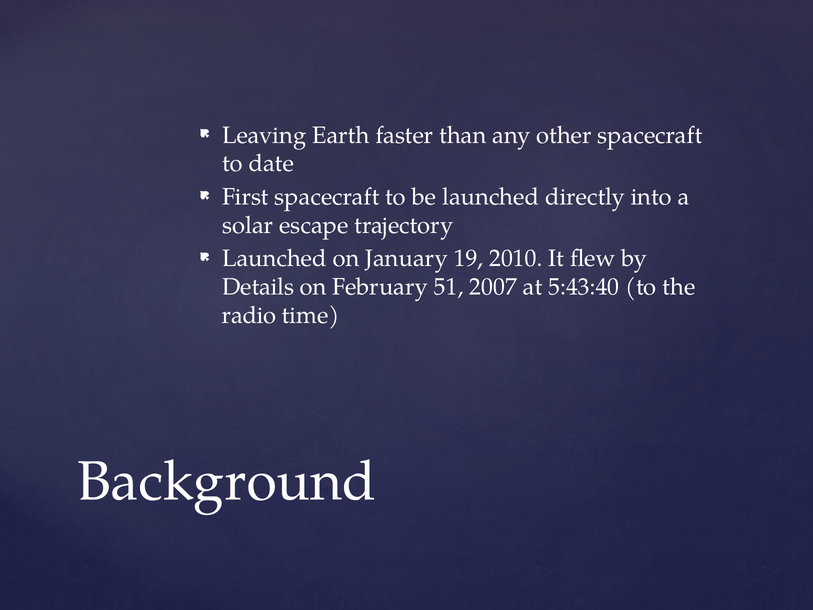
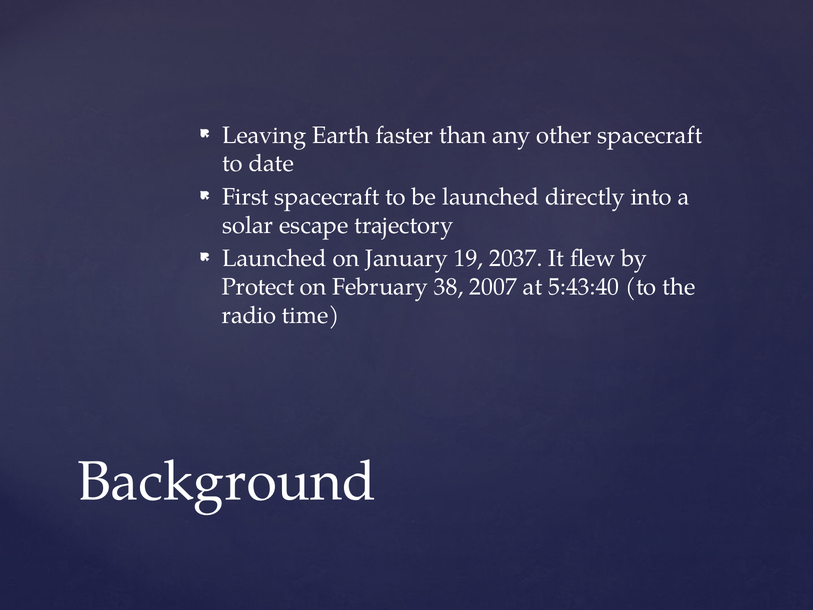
2010: 2010 -> 2037
Details: Details -> Protect
51: 51 -> 38
